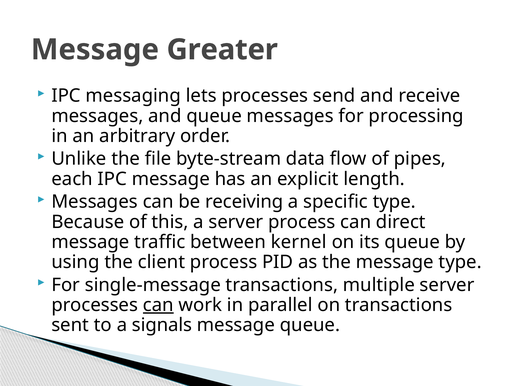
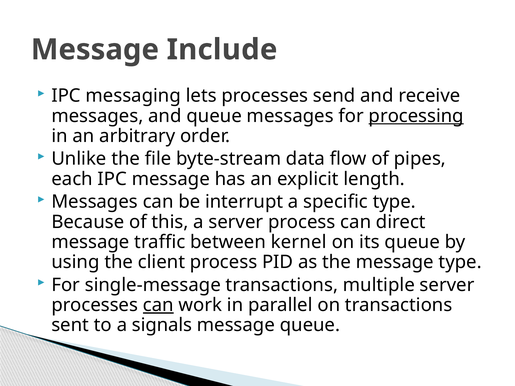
Greater: Greater -> Include
processing underline: none -> present
receiving: receiving -> interrupt
